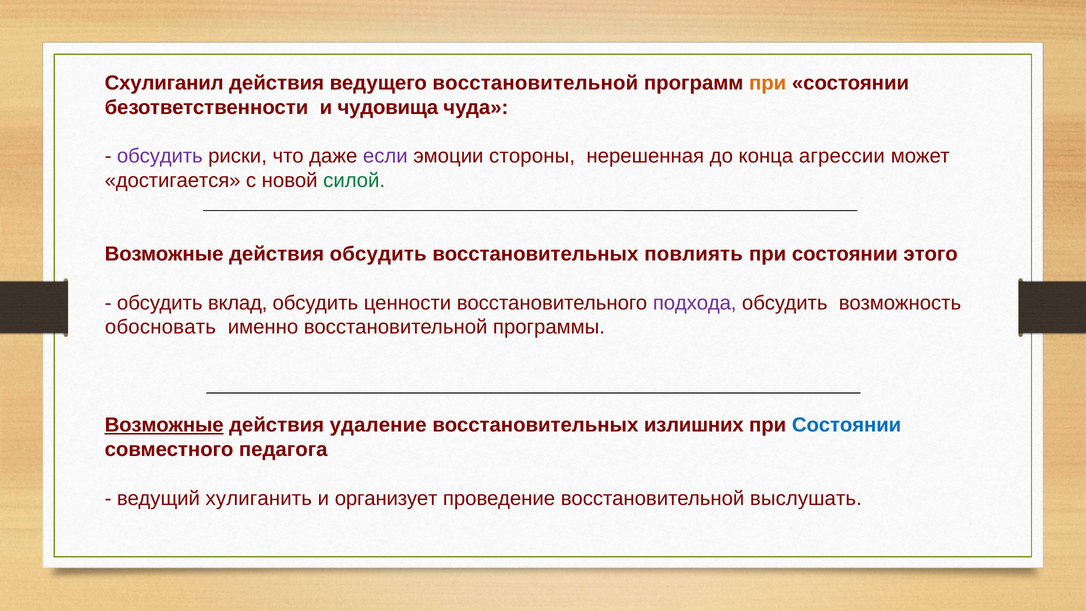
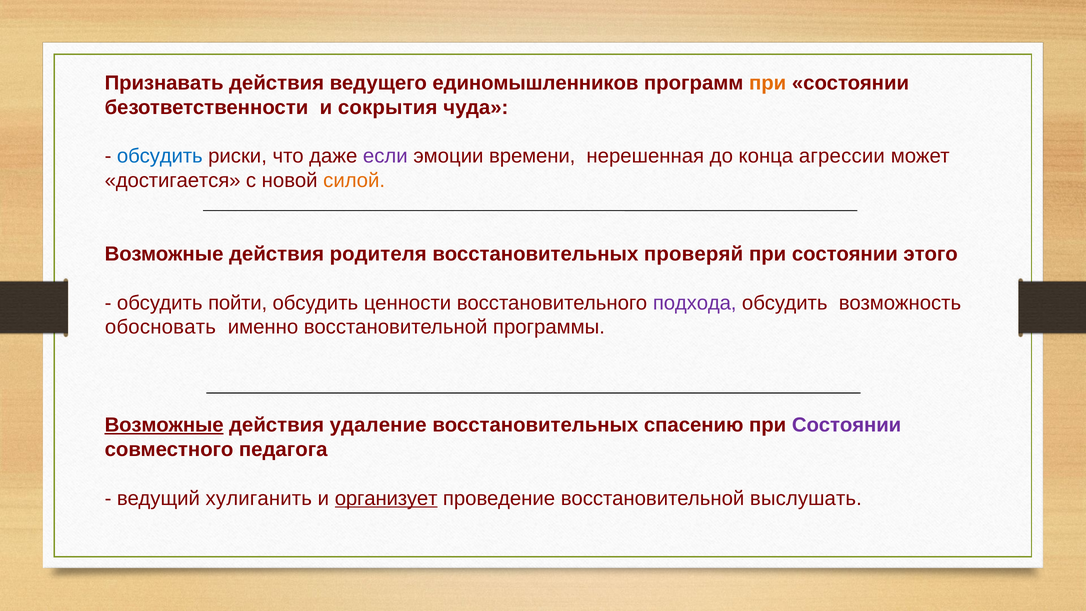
Схулиганил: Схулиганил -> Признавать
ведущего восстановительной: восстановительной -> единомышленников
чудовища: чудовища -> сокрытия
обсудить at (160, 156) colour: purple -> blue
стороны: стороны -> времени
силой colour: green -> orange
действия обсудить: обсудить -> родителя
повлиять: повлиять -> проверяй
вклад: вклад -> пойти
излишних: излишних -> спасению
Состоянии at (847, 425) colour: blue -> purple
организует underline: none -> present
